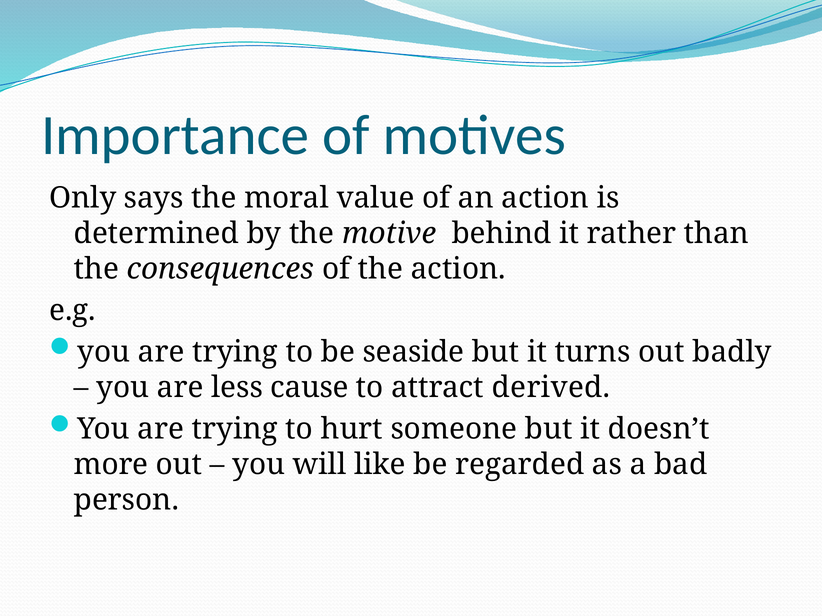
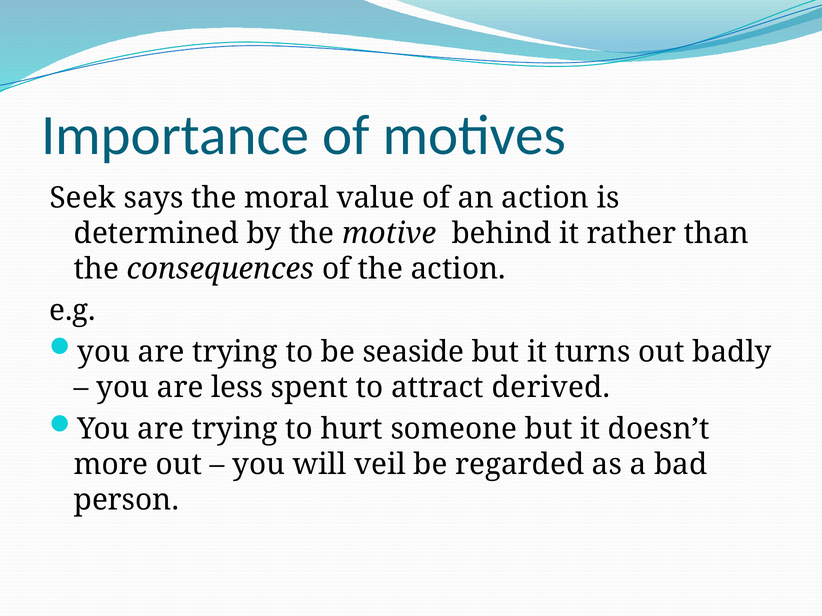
Only: Only -> Seek
cause: cause -> spent
like: like -> veil
